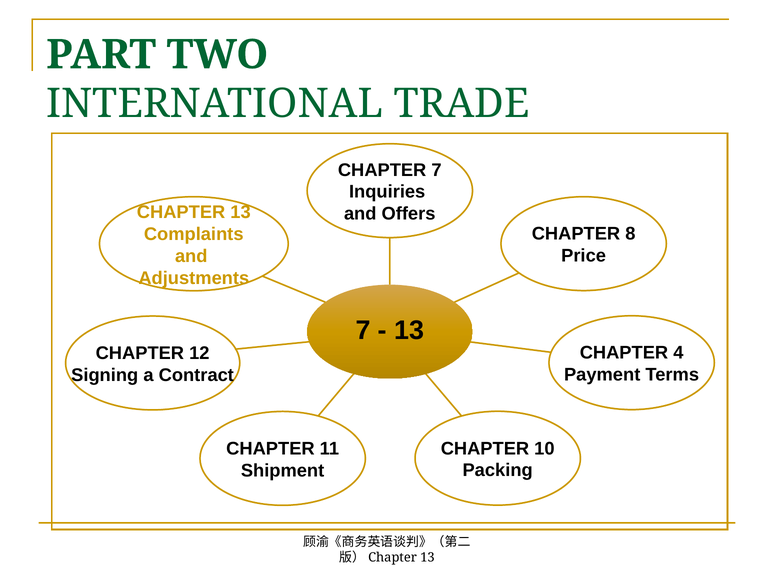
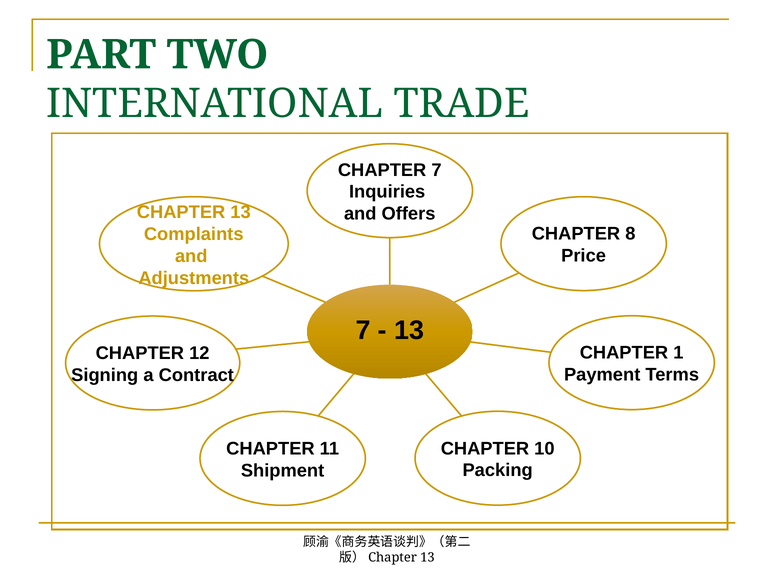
4: 4 -> 1
